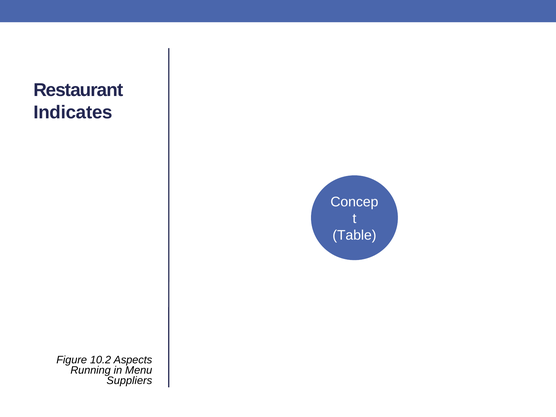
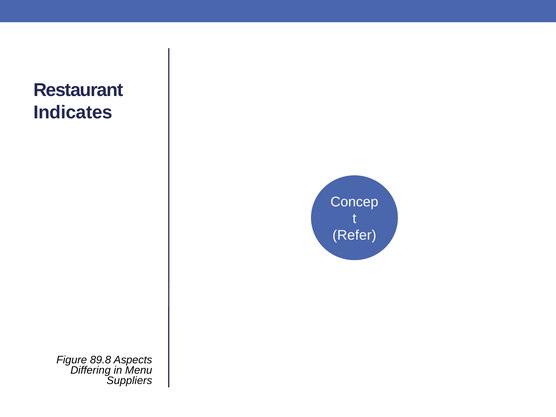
Table: Table -> Refer
10.2: 10.2 -> 89.8
Running: Running -> Differing
